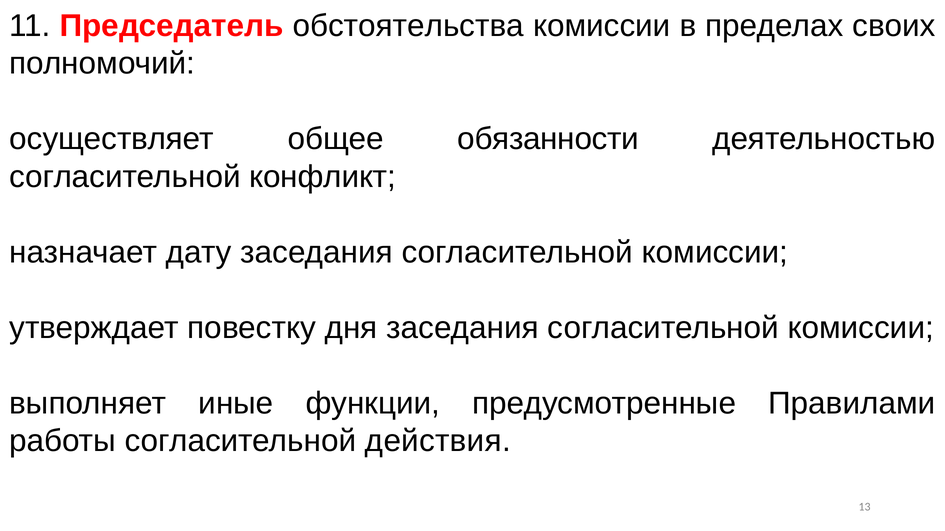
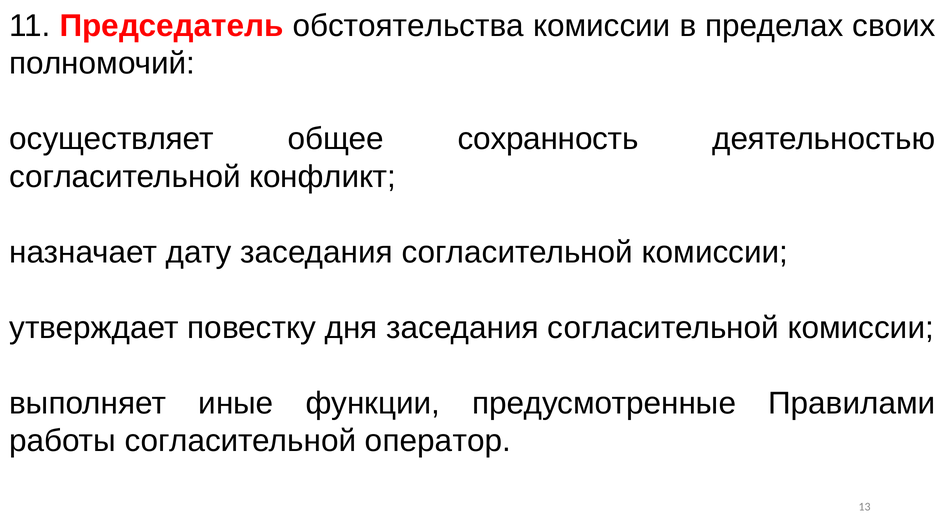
обязанности: обязанности -> сохранность
действия: действия -> оператор
